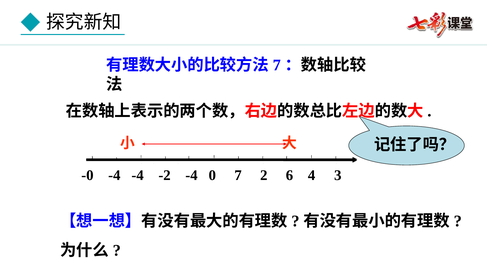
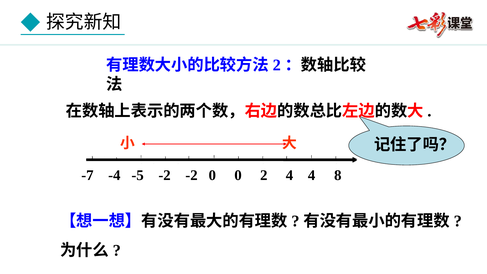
7 at (277, 65): 7 -> 2
-0: -0 -> -7
-4 -4: -4 -> -5
-2 -4: -4 -> -2
0 7: 7 -> 0
2 6: 6 -> 4
3: 3 -> 8
